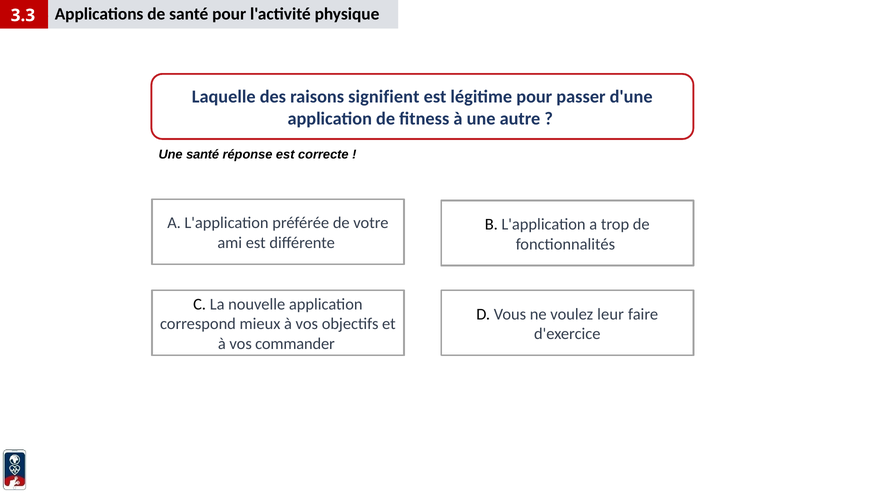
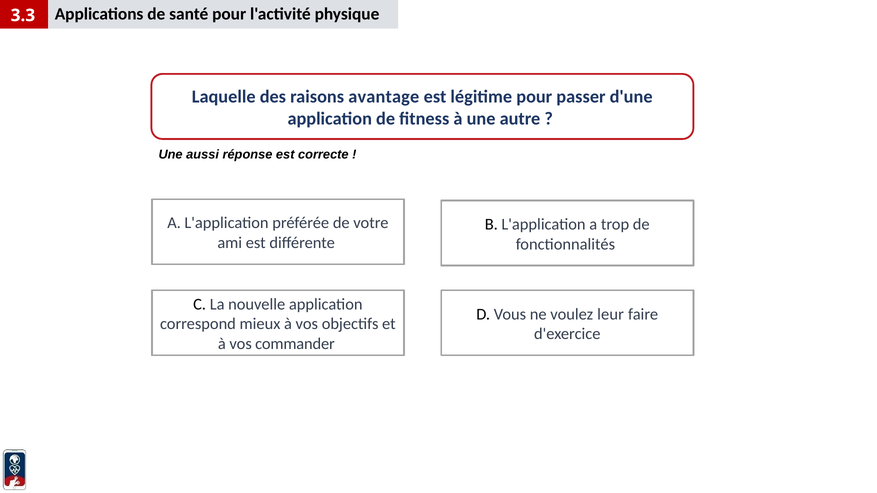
signifient: signifient -> avantage
Une santé: santé -> aussi
